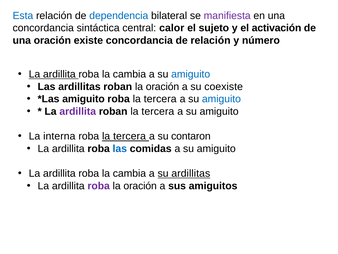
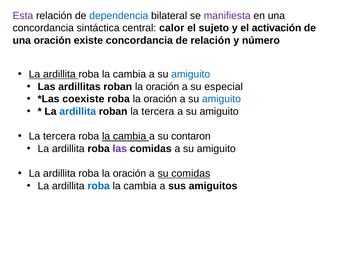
Esta colour: blue -> purple
coexiste: coexiste -> especial
amiguito at (83, 99): amiguito -> coexiste
tercera at (160, 99): tercera -> oración
ardillita at (78, 111) colour: purple -> blue
interna at (59, 136): interna -> tercera
tercera at (130, 136): tercera -> cambia
las at (120, 148) colour: blue -> purple
cambia at (129, 173): cambia -> oración
su ardillitas: ardillitas -> comidas
roba at (99, 186) colour: purple -> blue
oración at (140, 186): oración -> cambia
